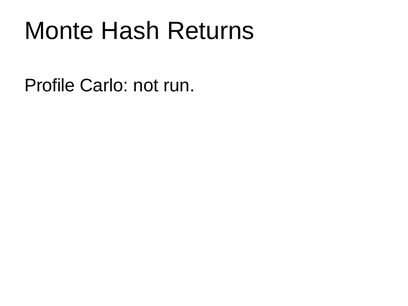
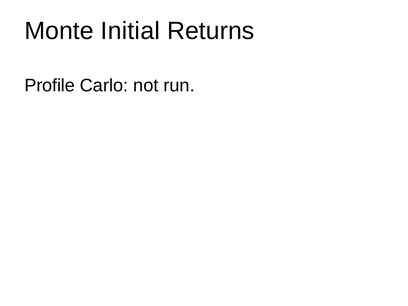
Hash: Hash -> Initial
